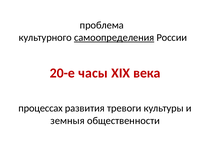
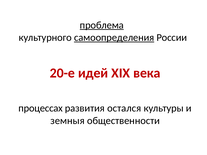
проблема underline: none -> present
часы: часы -> идей
тревоги: тревоги -> остался
